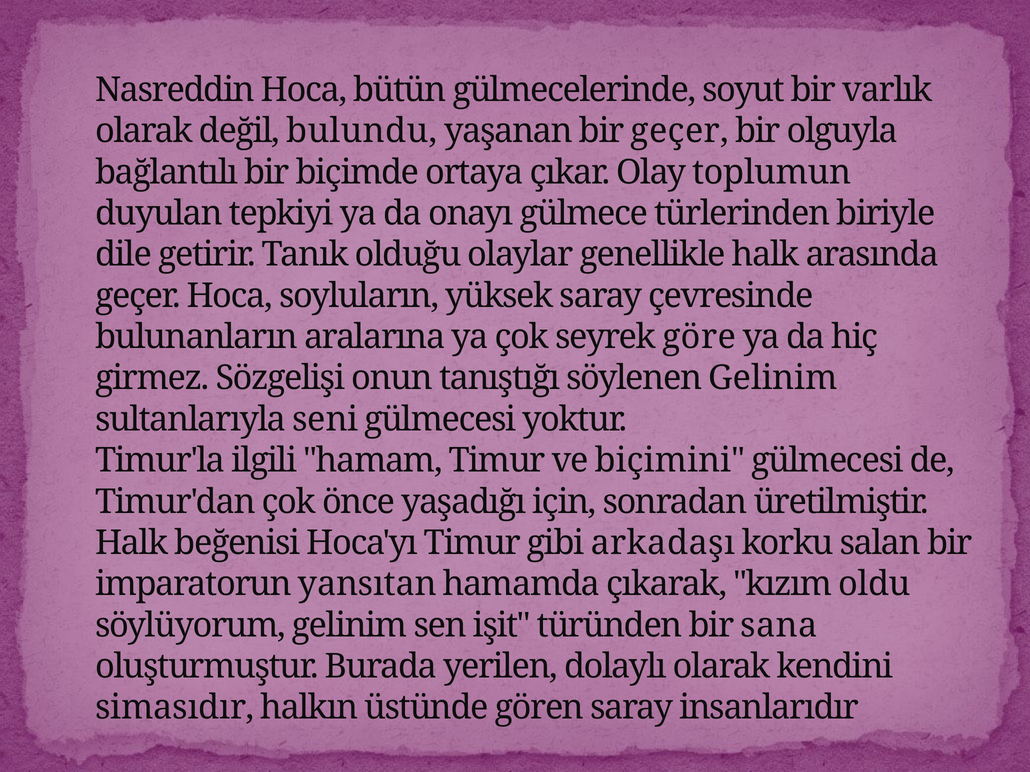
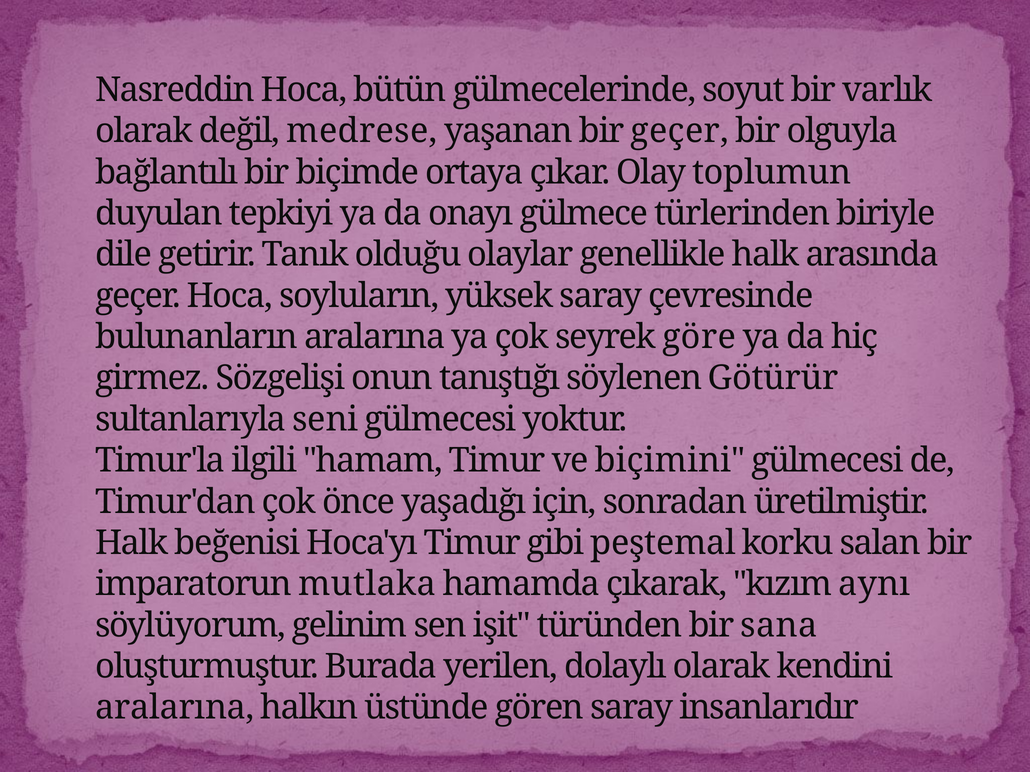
bulundu: bulundu -> medrese
söylenen Gelinim: Gelinim -> Götürür
arkadaşı: arkadaşı -> peştemal
yansıtan: yansıtan -> mutlaka
oldu: oldu -> aynı
simasıdır at (175, 708): simasıdır -> aralarına
